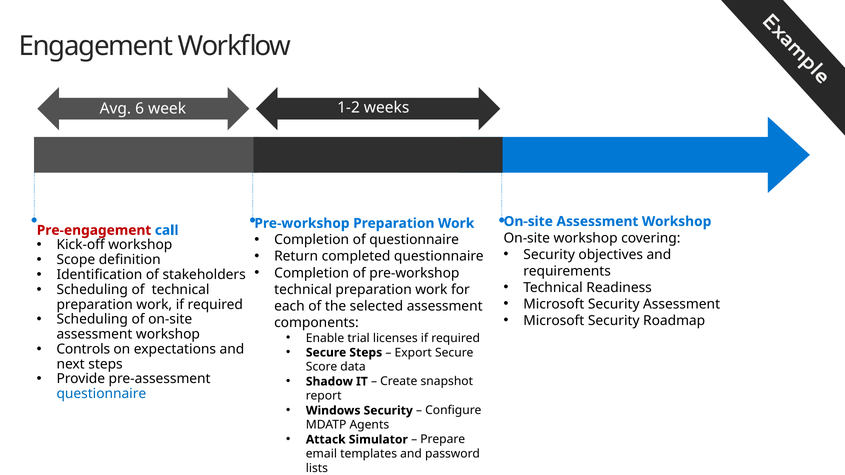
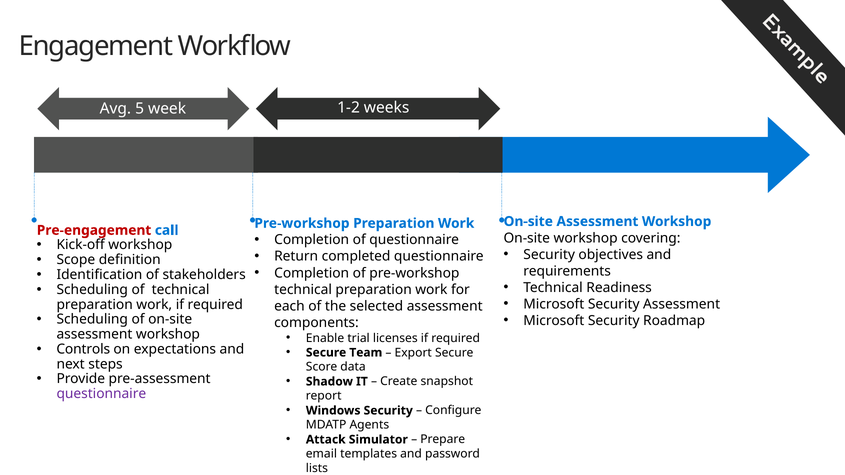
6: 6 -> 5
Secure Steps: Steps -> Team
questionnaire at (101, 394) colour: blue -> purple
